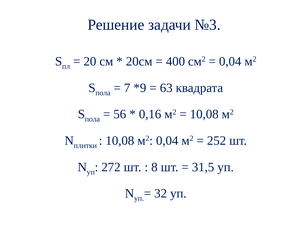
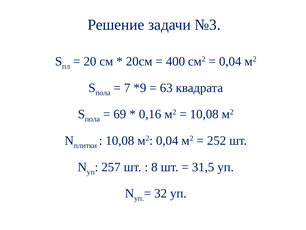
56: 56 -> 69
272: 272 -> 257
